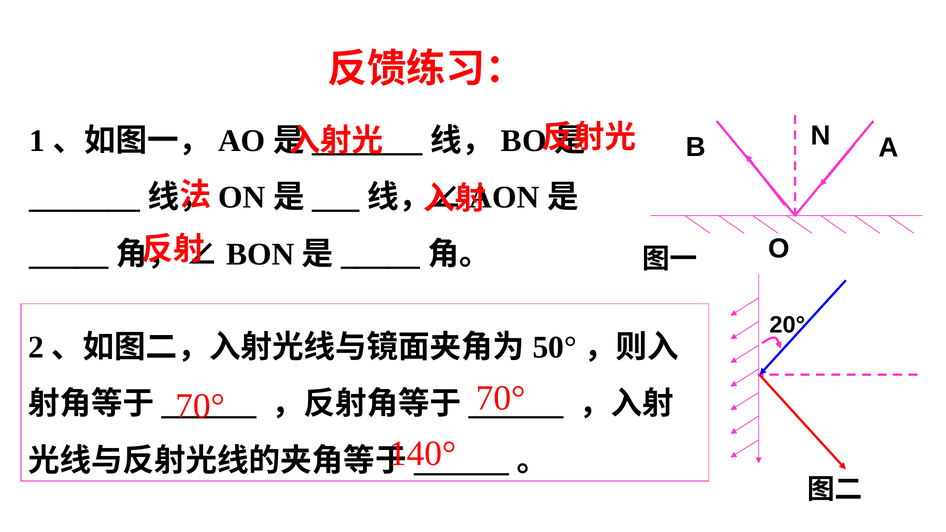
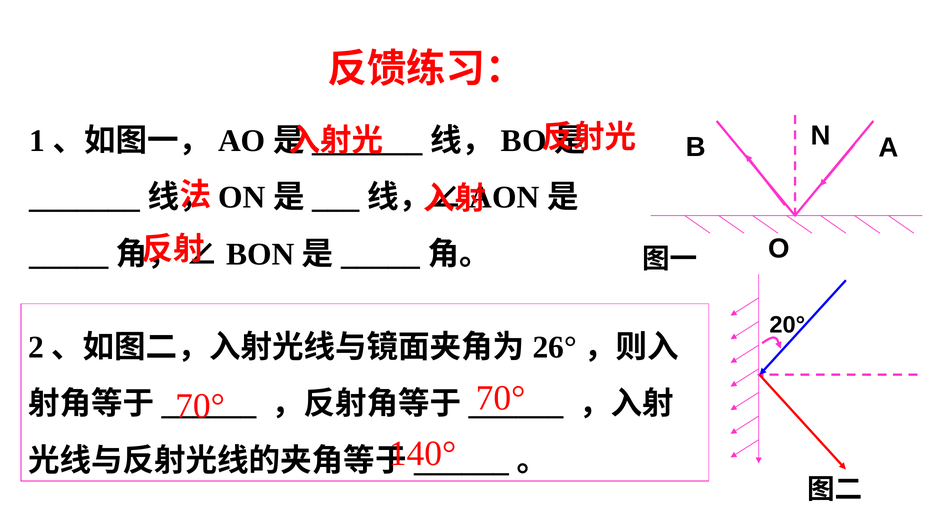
50°: 50° -> 26°
